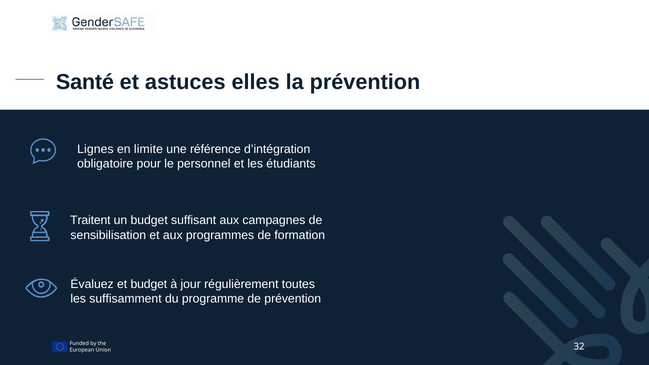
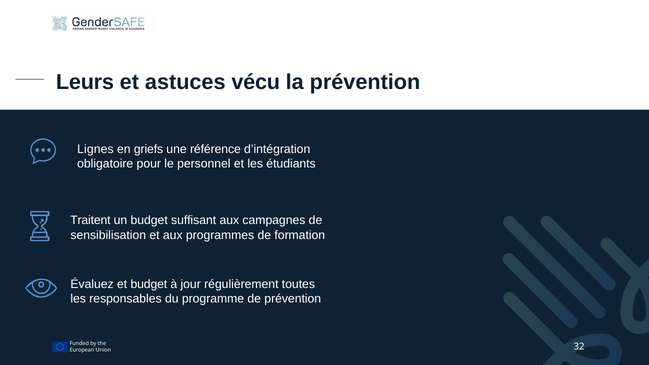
Santé: Santé -> Leurs
elles: elles -> vécu
limite: limite -> griefs
suffisamment: suffisamment -> responsables
